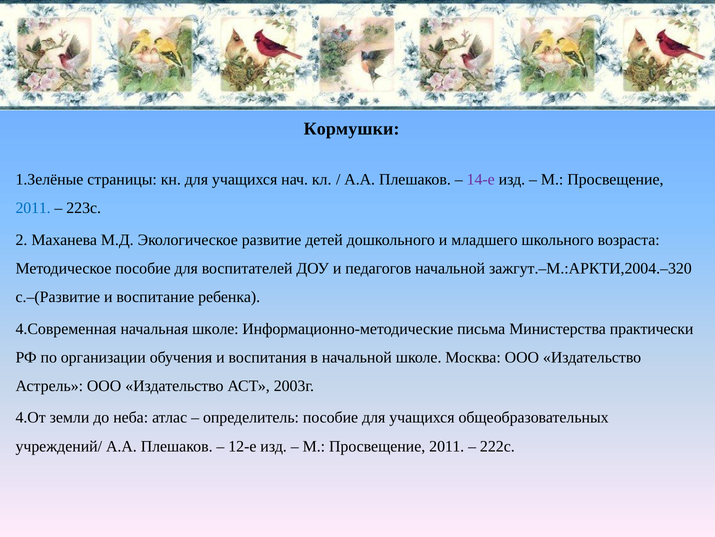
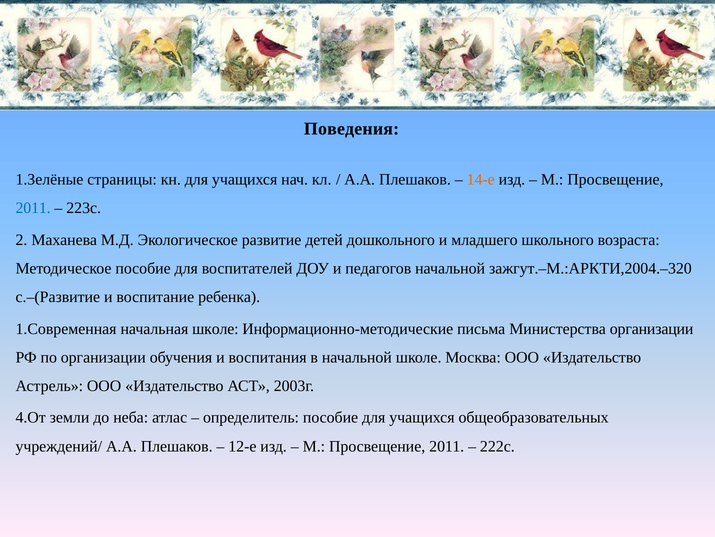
Кормушки: Кормушки -> Поведения
14-е colour: purple -> orange
4.Современная: 4.Современная -> 1.Современная
Министерства практически: практически -> организации
